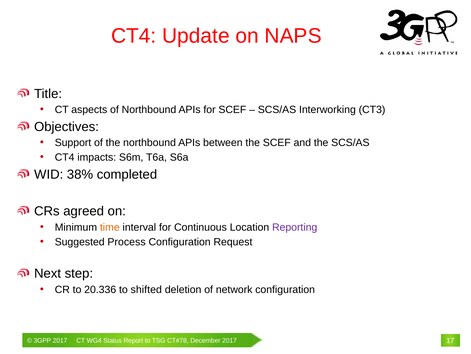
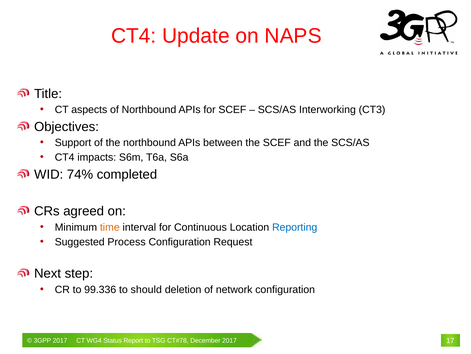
38%: 38% -> 74%
Reporting colour: purple -> blue
20.336: 20.336 -> 99.336
shifted: shifted -> should
